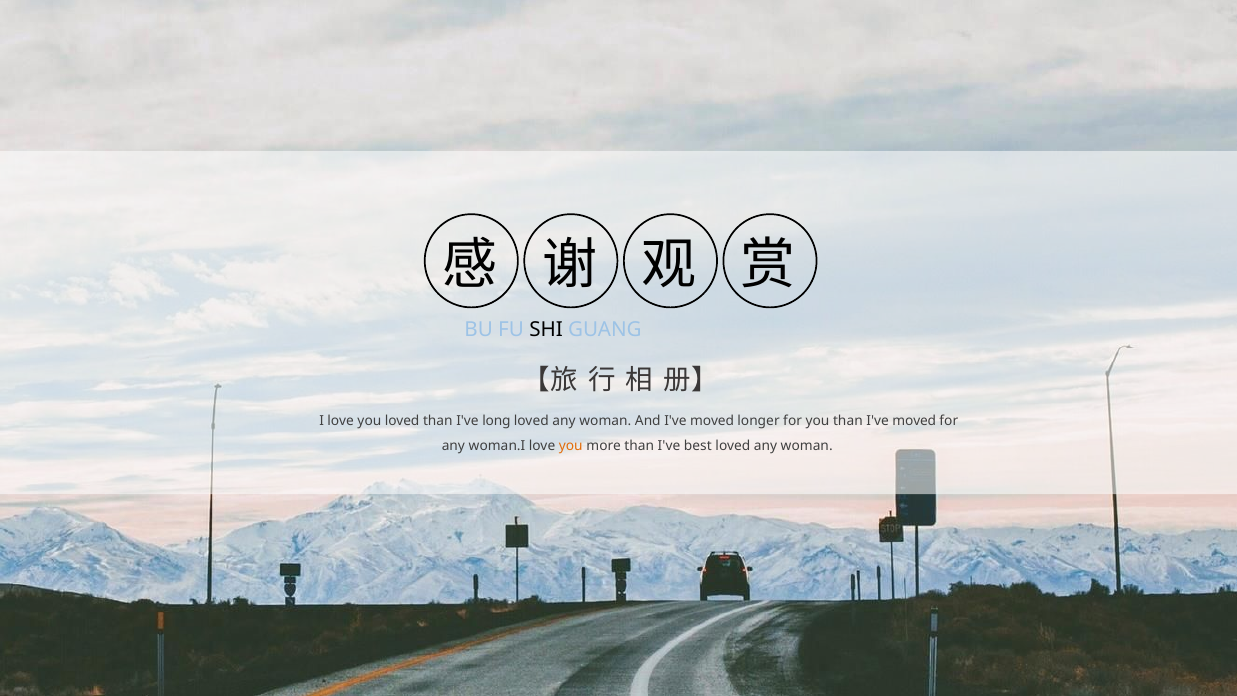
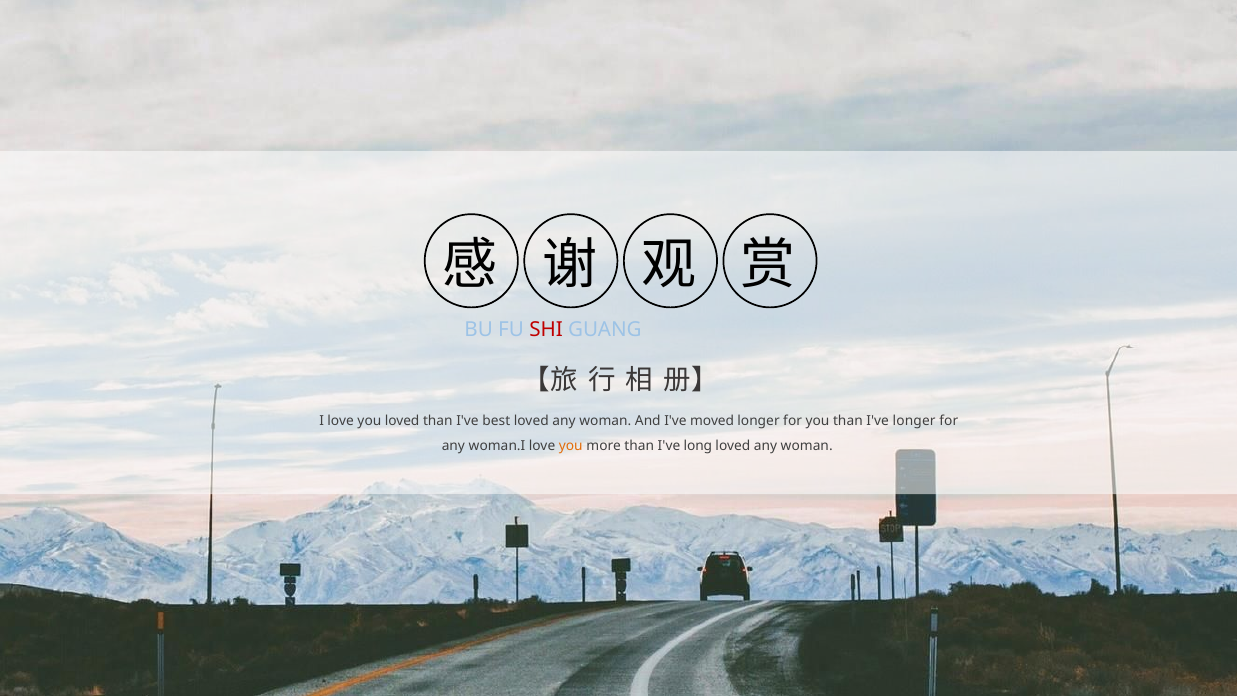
SHI colour: black -> red
long: long -> best
than I've moved: moved -> longer
best: best -> long
